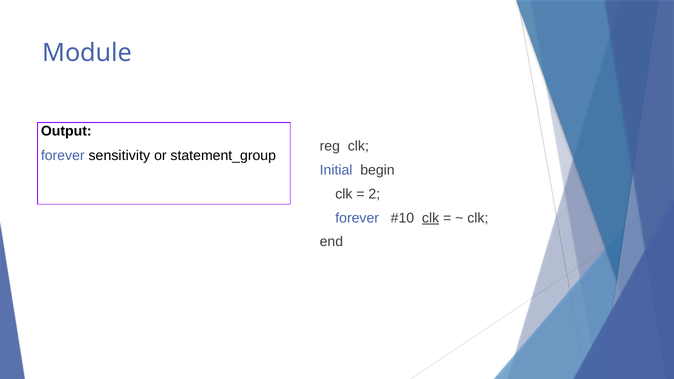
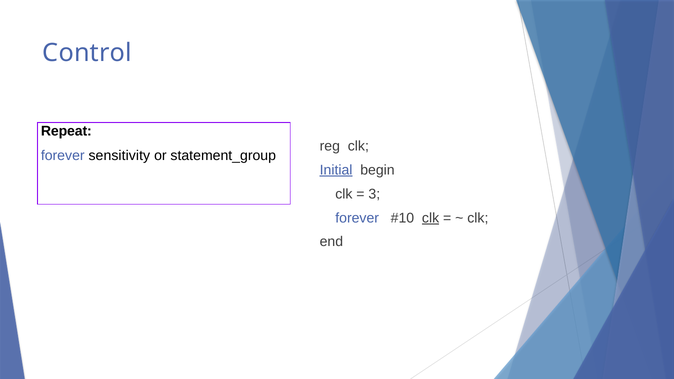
Module: Module -> Control
Output: Output -> Repeat
Initial underline: none -> present
2: 2 -> 3
